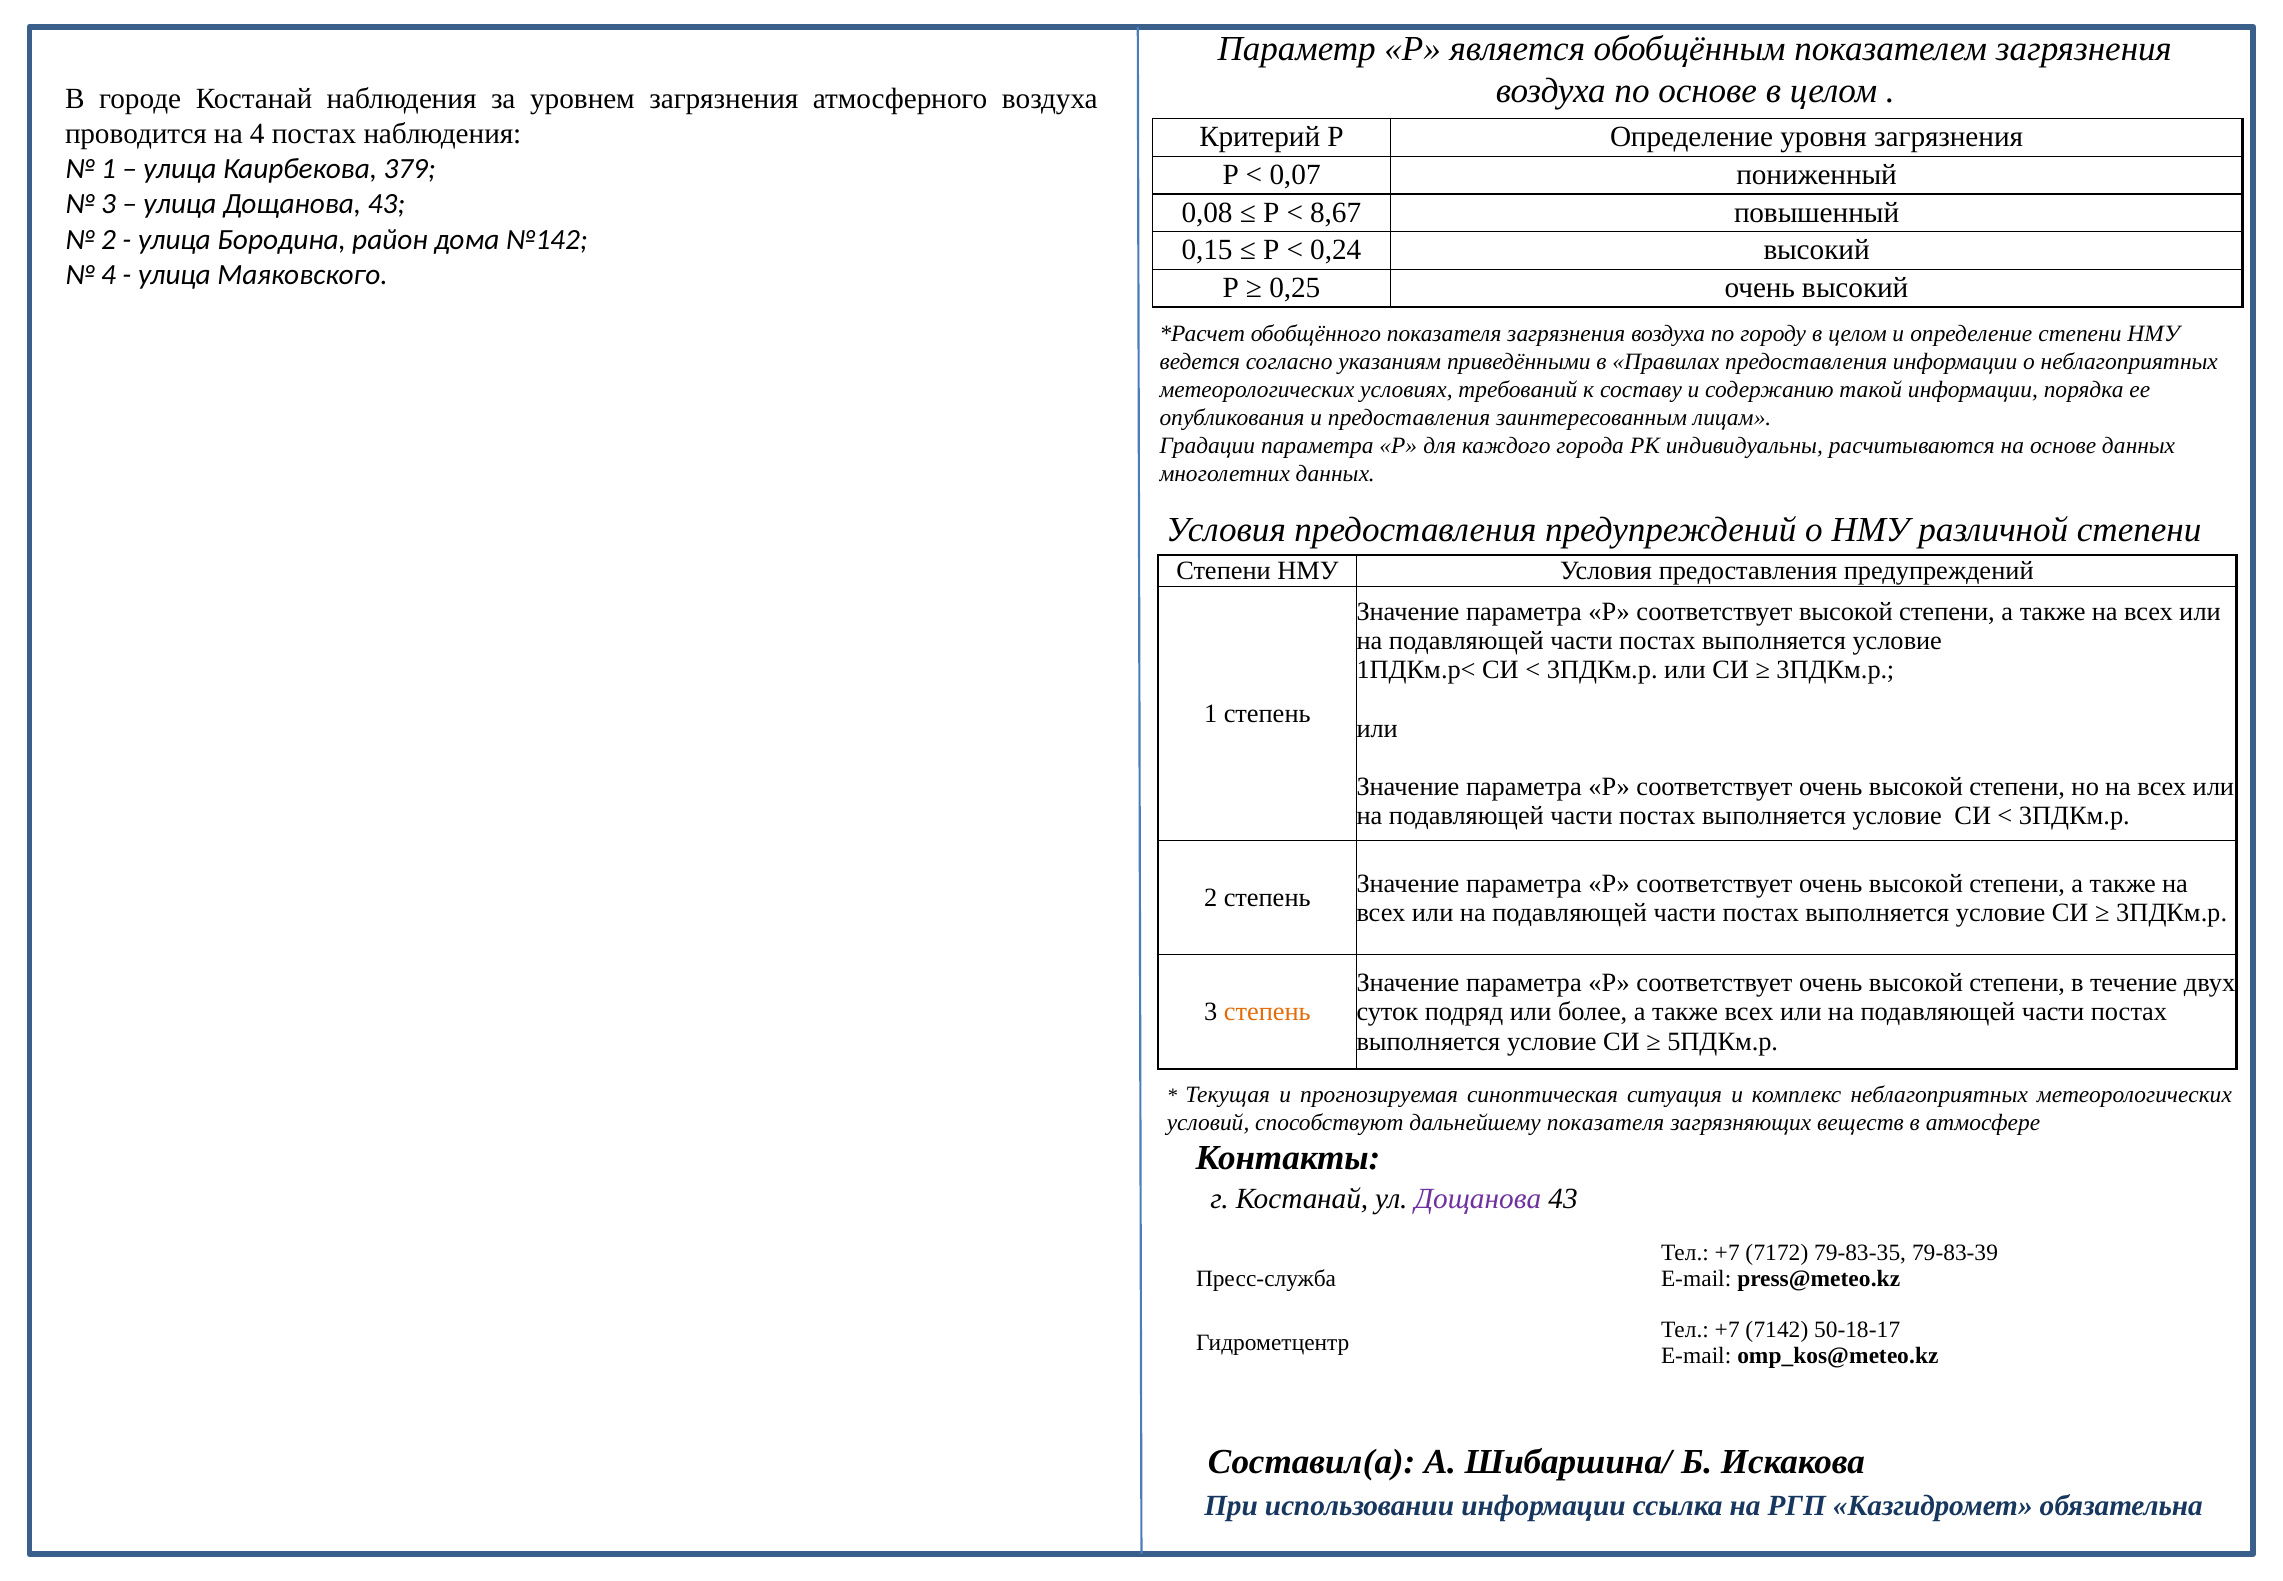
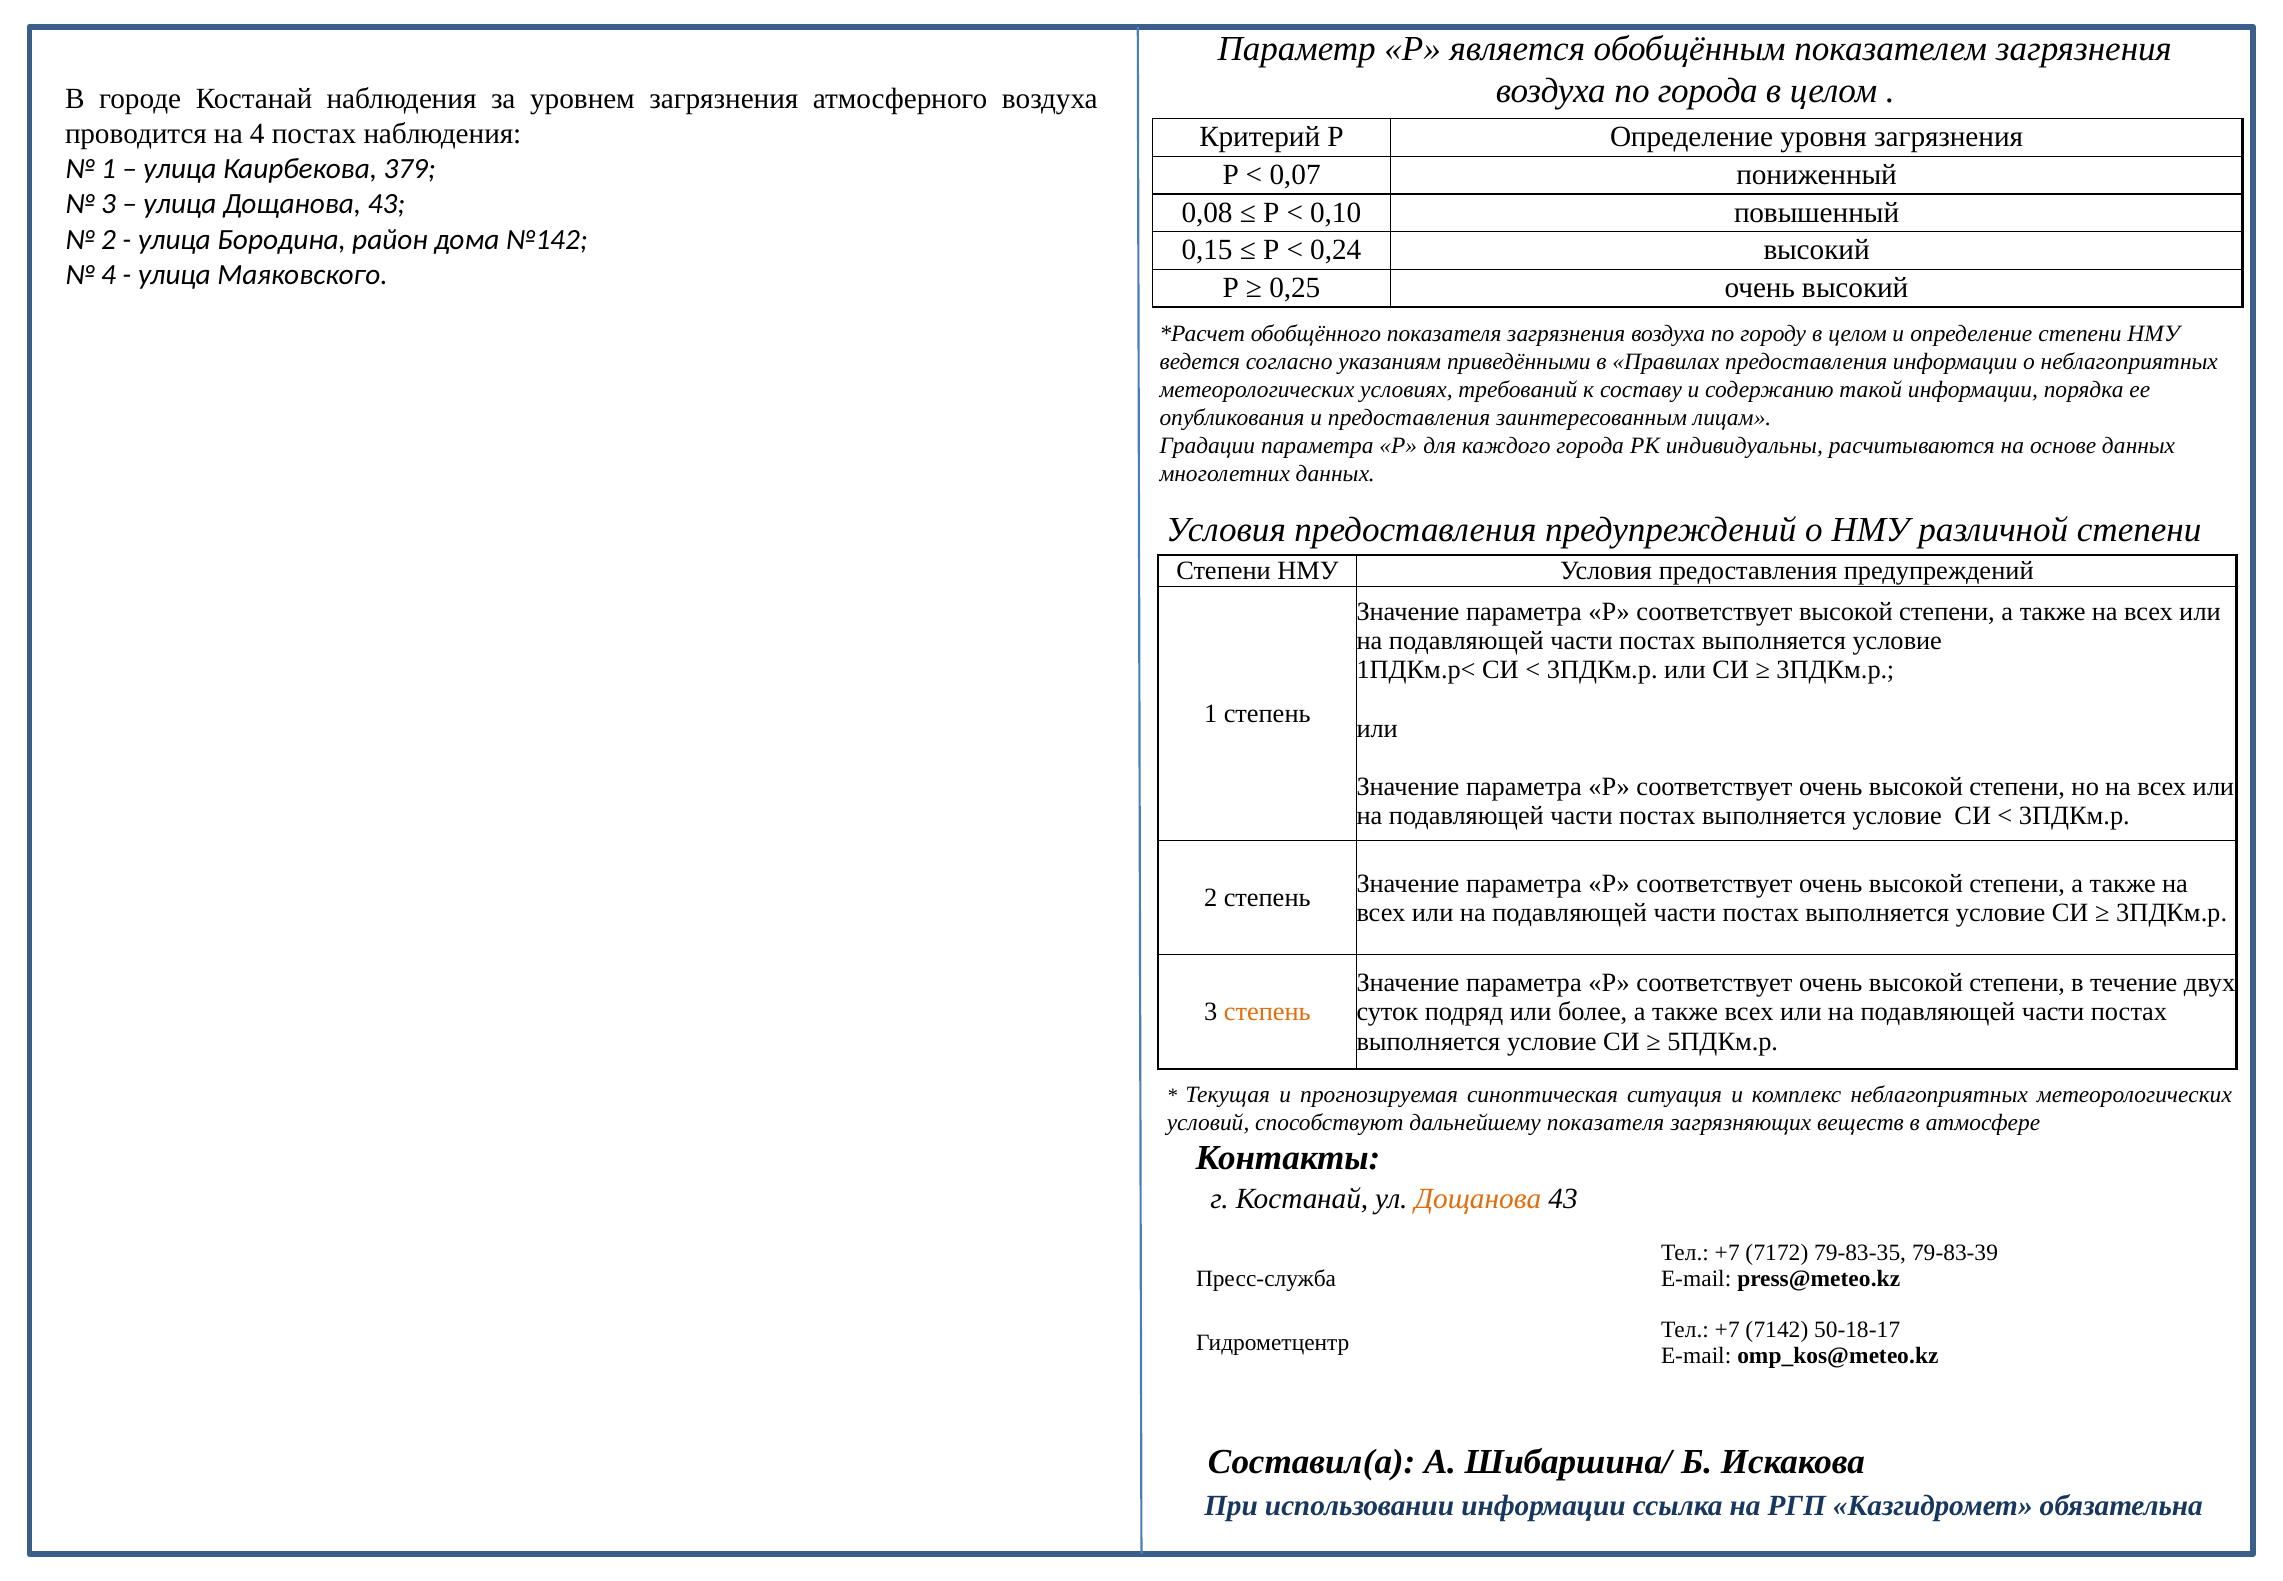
по основе: основе -> города
8,67: 8,67 -> 0,10
Дощанова at (1478, 1198) colour: purple -> orange
